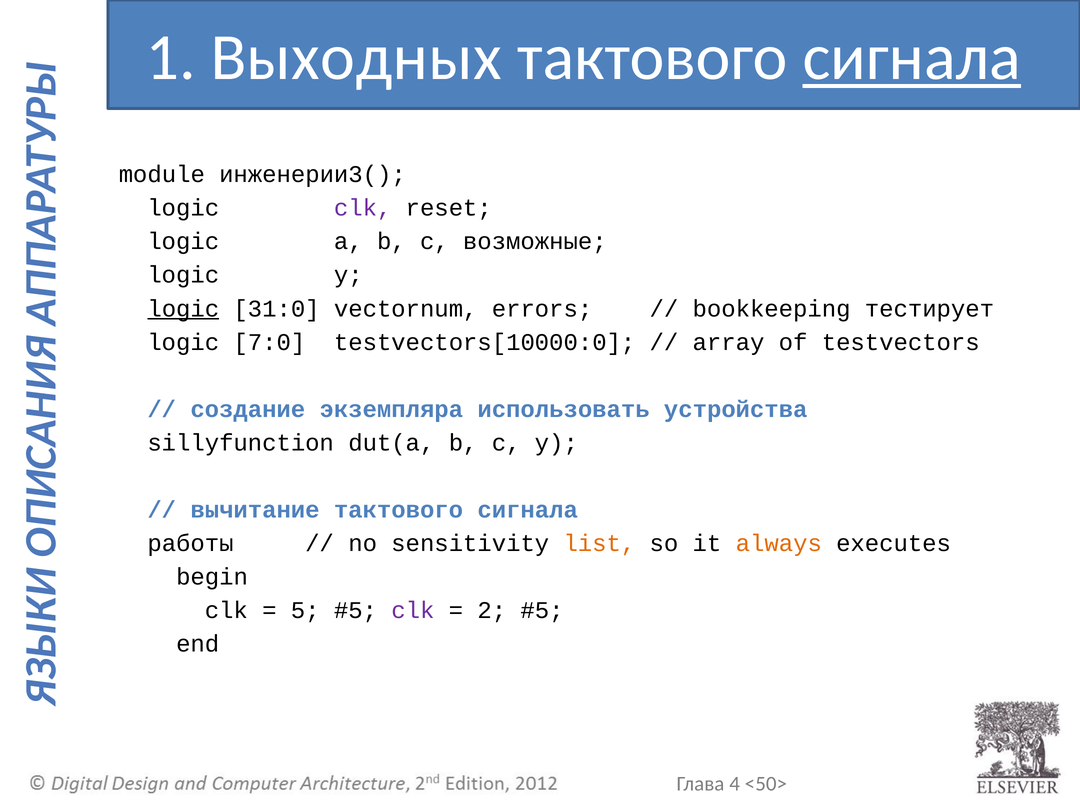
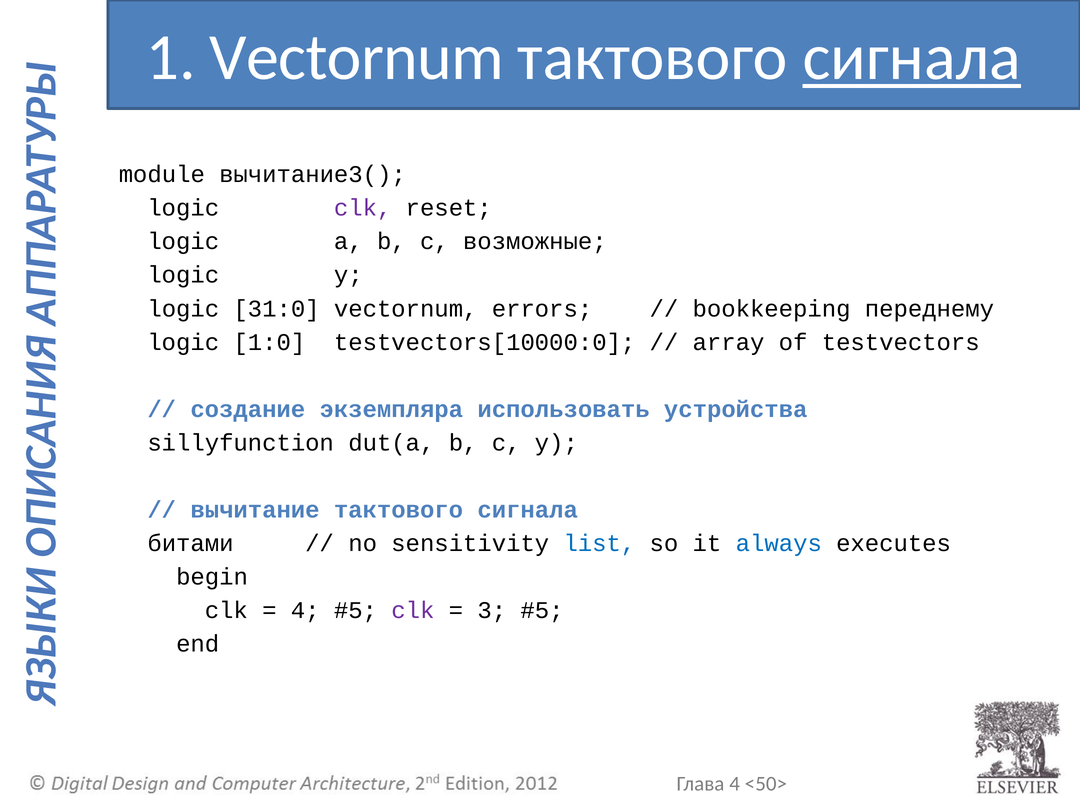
1 Выходных: Выходных -> Vectornum
инженерии3(: инженерии3( -> вычитание3(
logic at (183, 309) underline: present -> none
тестирует: тестирует -> переднему
7:0: 7:0 -> 1:0
работы: работы -> битами
list colour: orange -> blue
always colour: orange -> blue
5 at (305, 611): 5 -> 4
2: 2 -> 3
